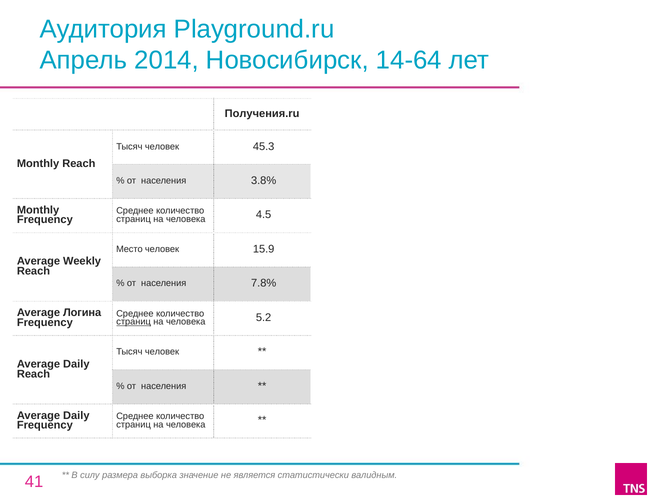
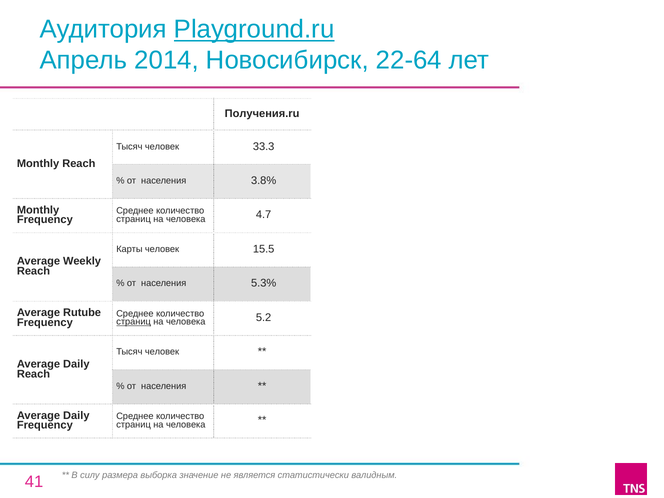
Playground.ru underline: none -> present
14-64: 14-64 -> 22-64
45.3: 45.3 -> 33.3
4.5: 4.5 -> 4.7
Место: Место -> Карты
15.9: 15.9 -> 15.5
7.8%: 7.8% -> 5.3%
Логина: Логина -> Rutube
